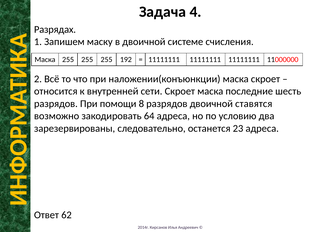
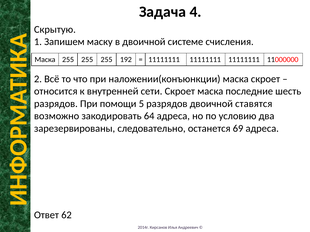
Разрядах: Разрядах -> Скрытую
8: 8 -> 5
23: 23 -> 69
